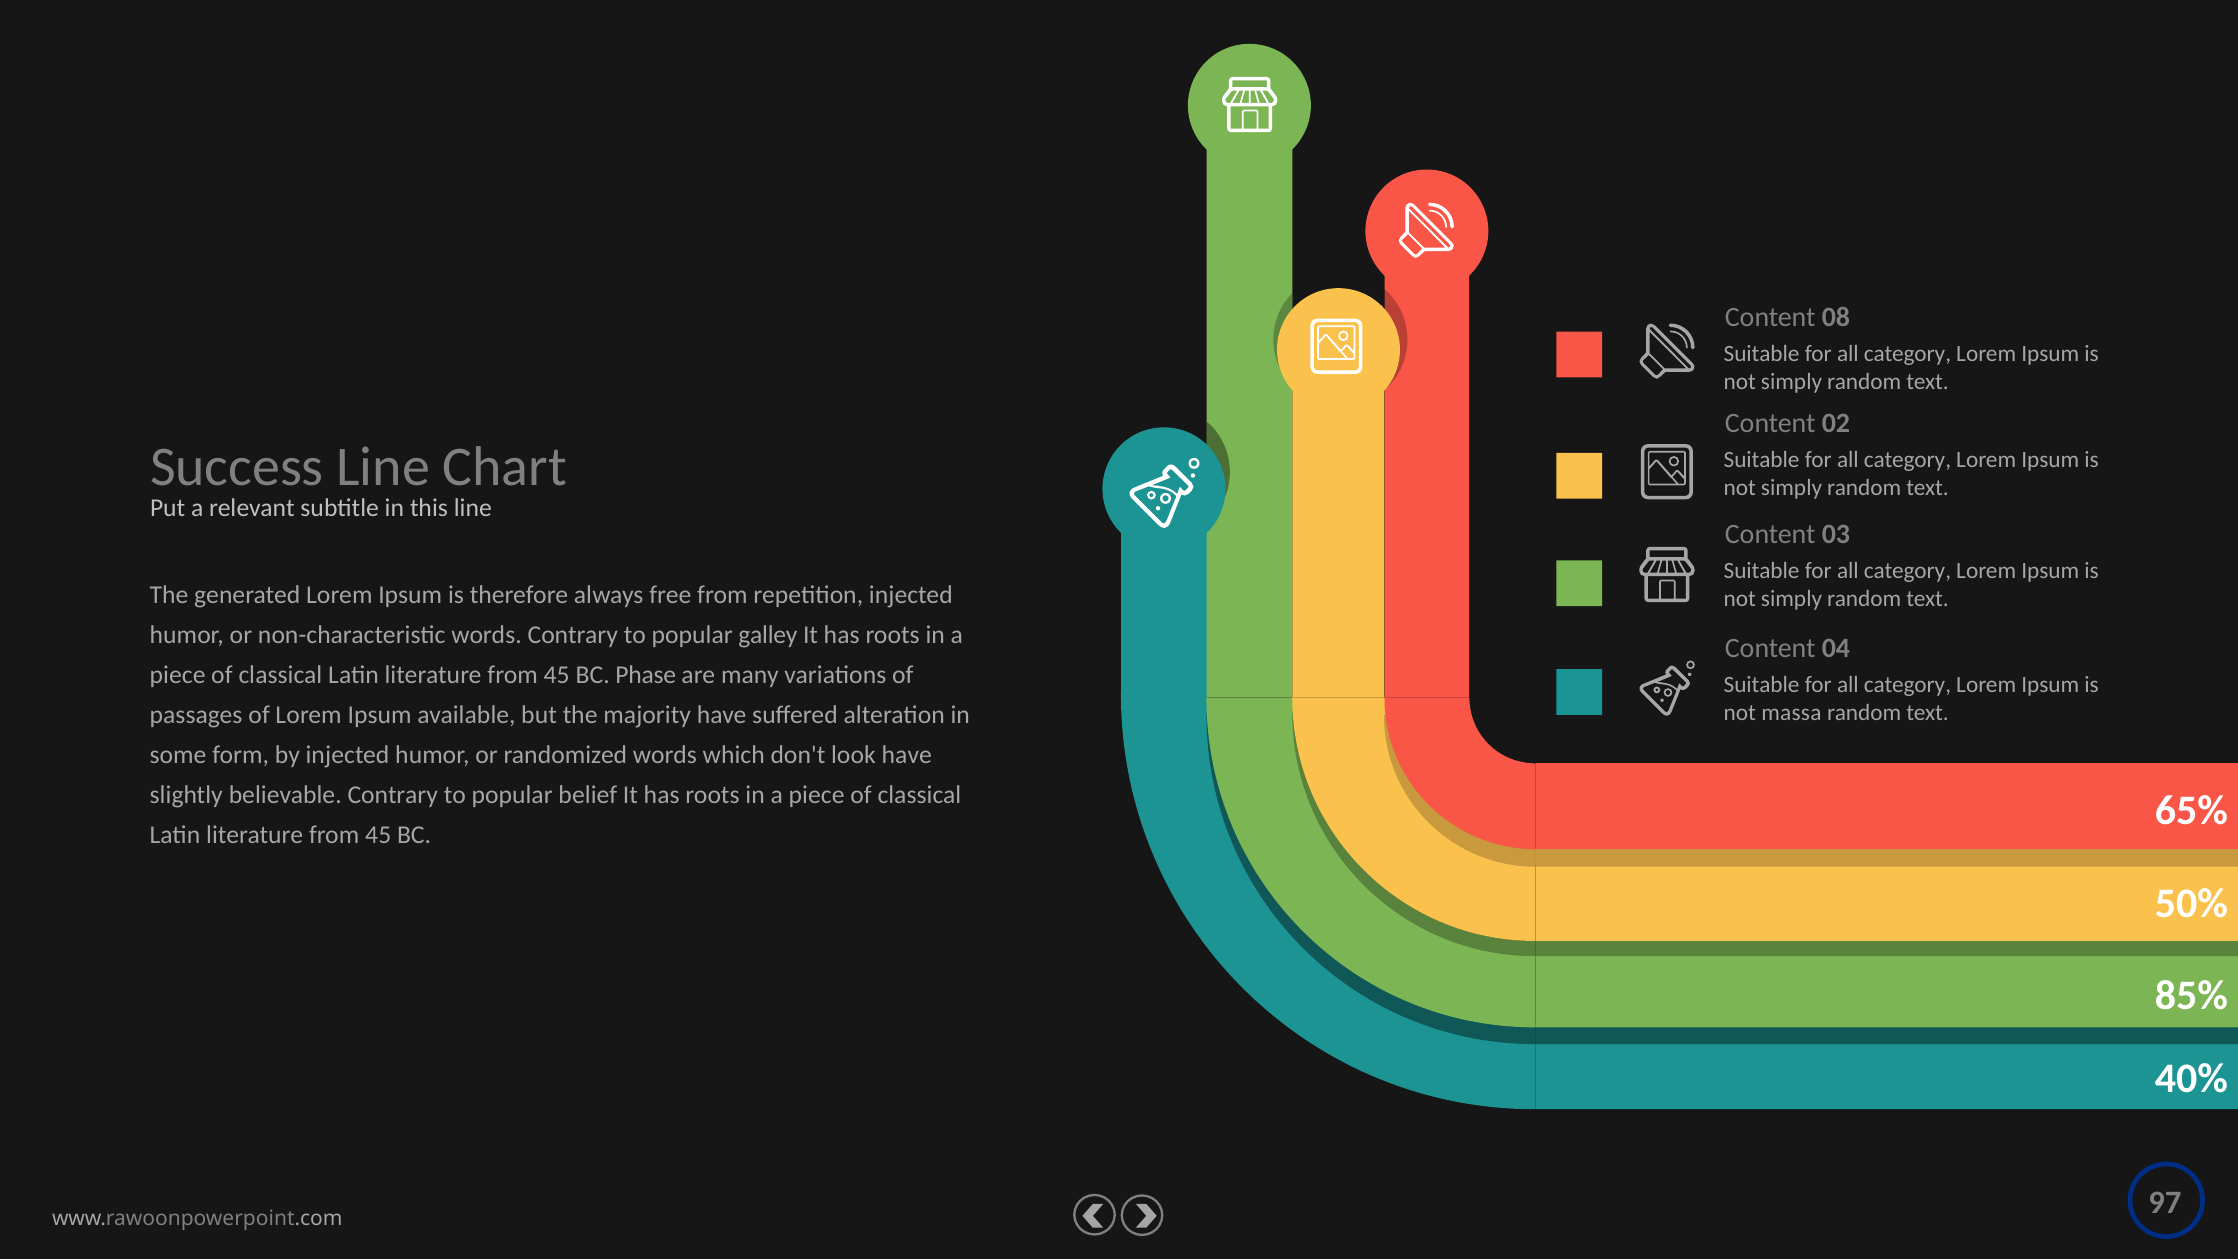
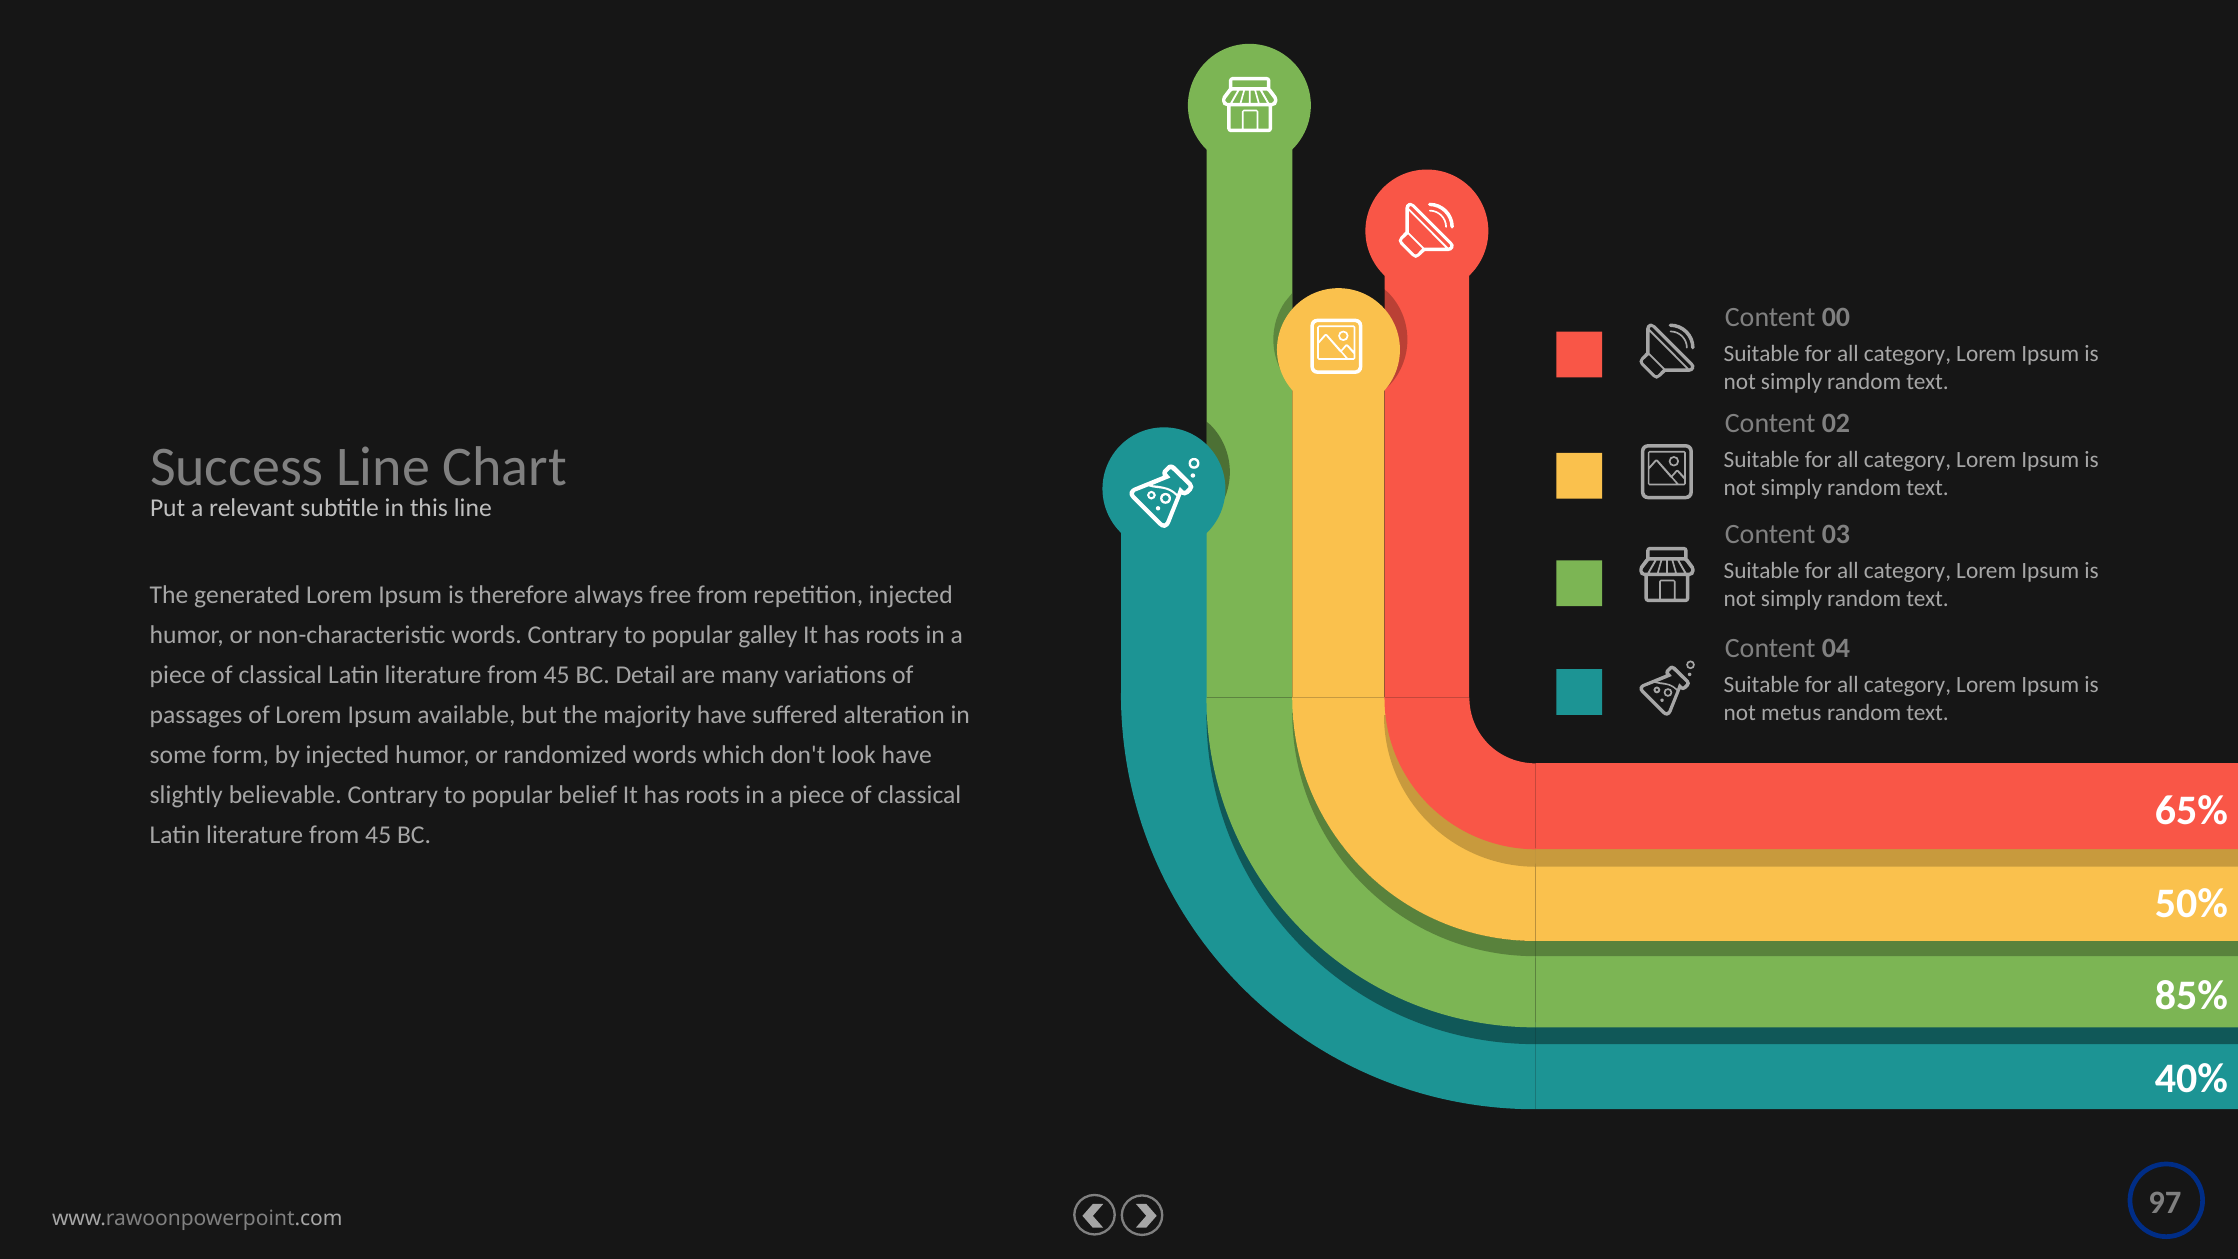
08: 08 -> 00
Phase: Phase -> Detail
massa: massa -> metus
